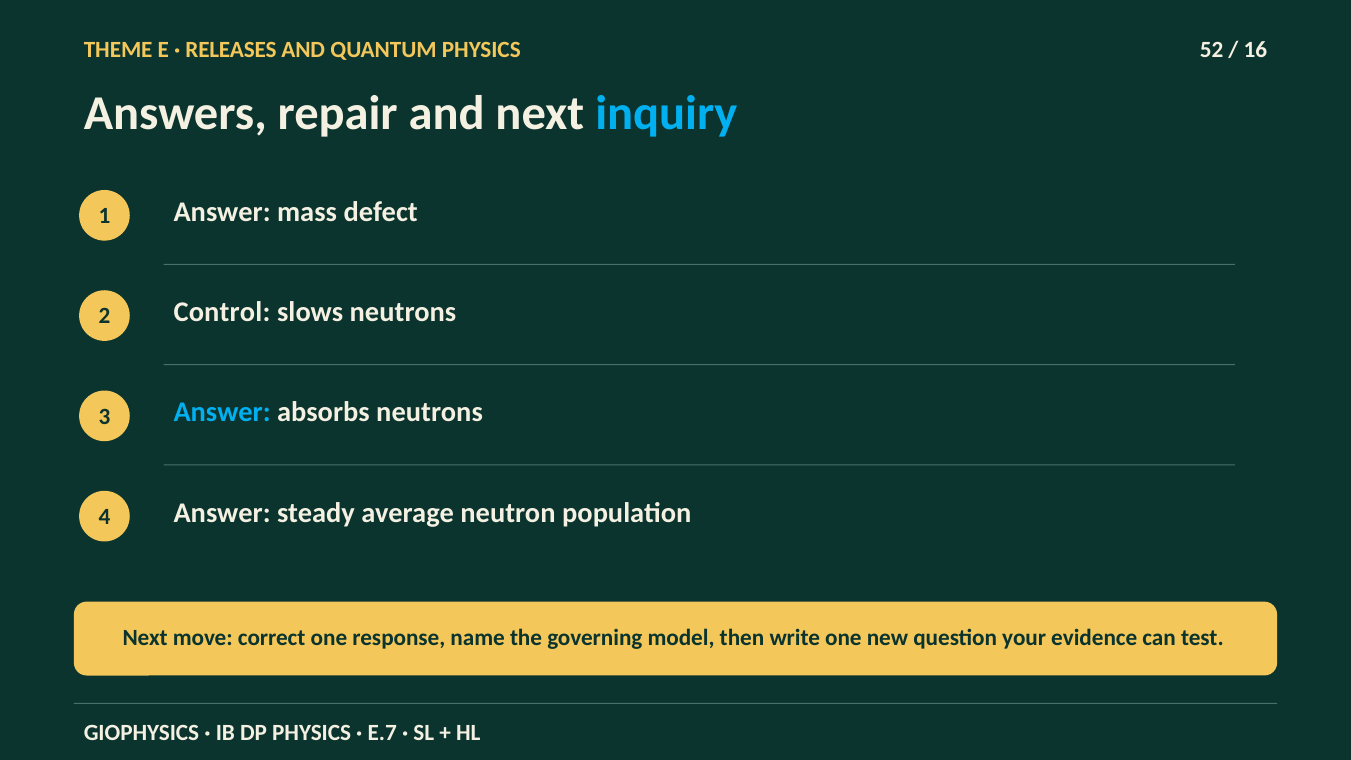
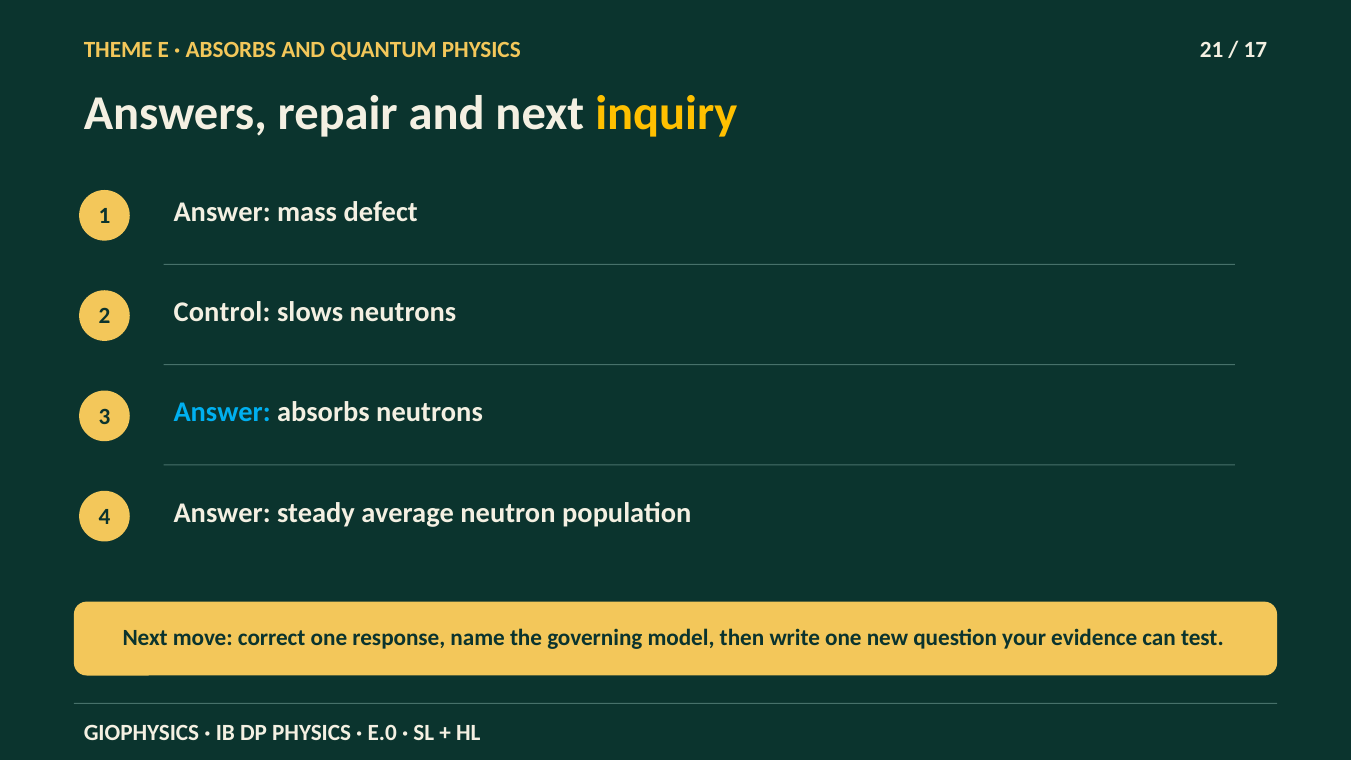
RELEASES at (231, 50): RELEASES -> ABSORBS
52: 52 -> 21
16: 16 -> 17
inquiry colour: light blue -> yellow
E.7: E.7 -> E.0
